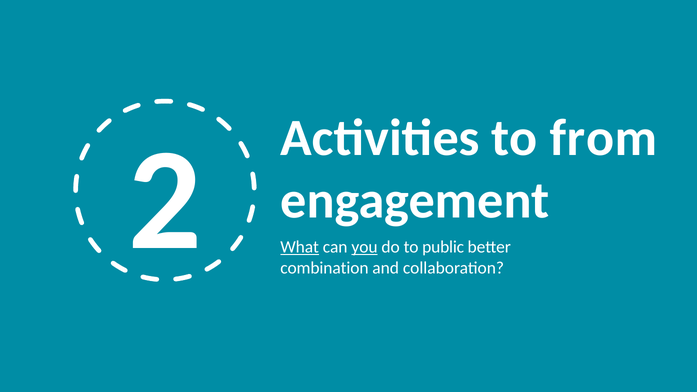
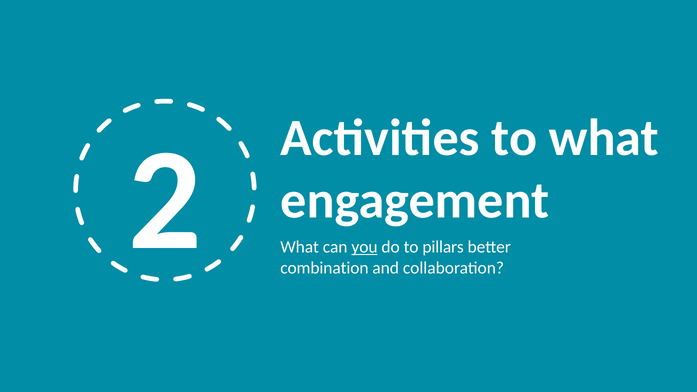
to from: from -> what
What at (300, 247) underline: present -> none
public: public -> pillars
